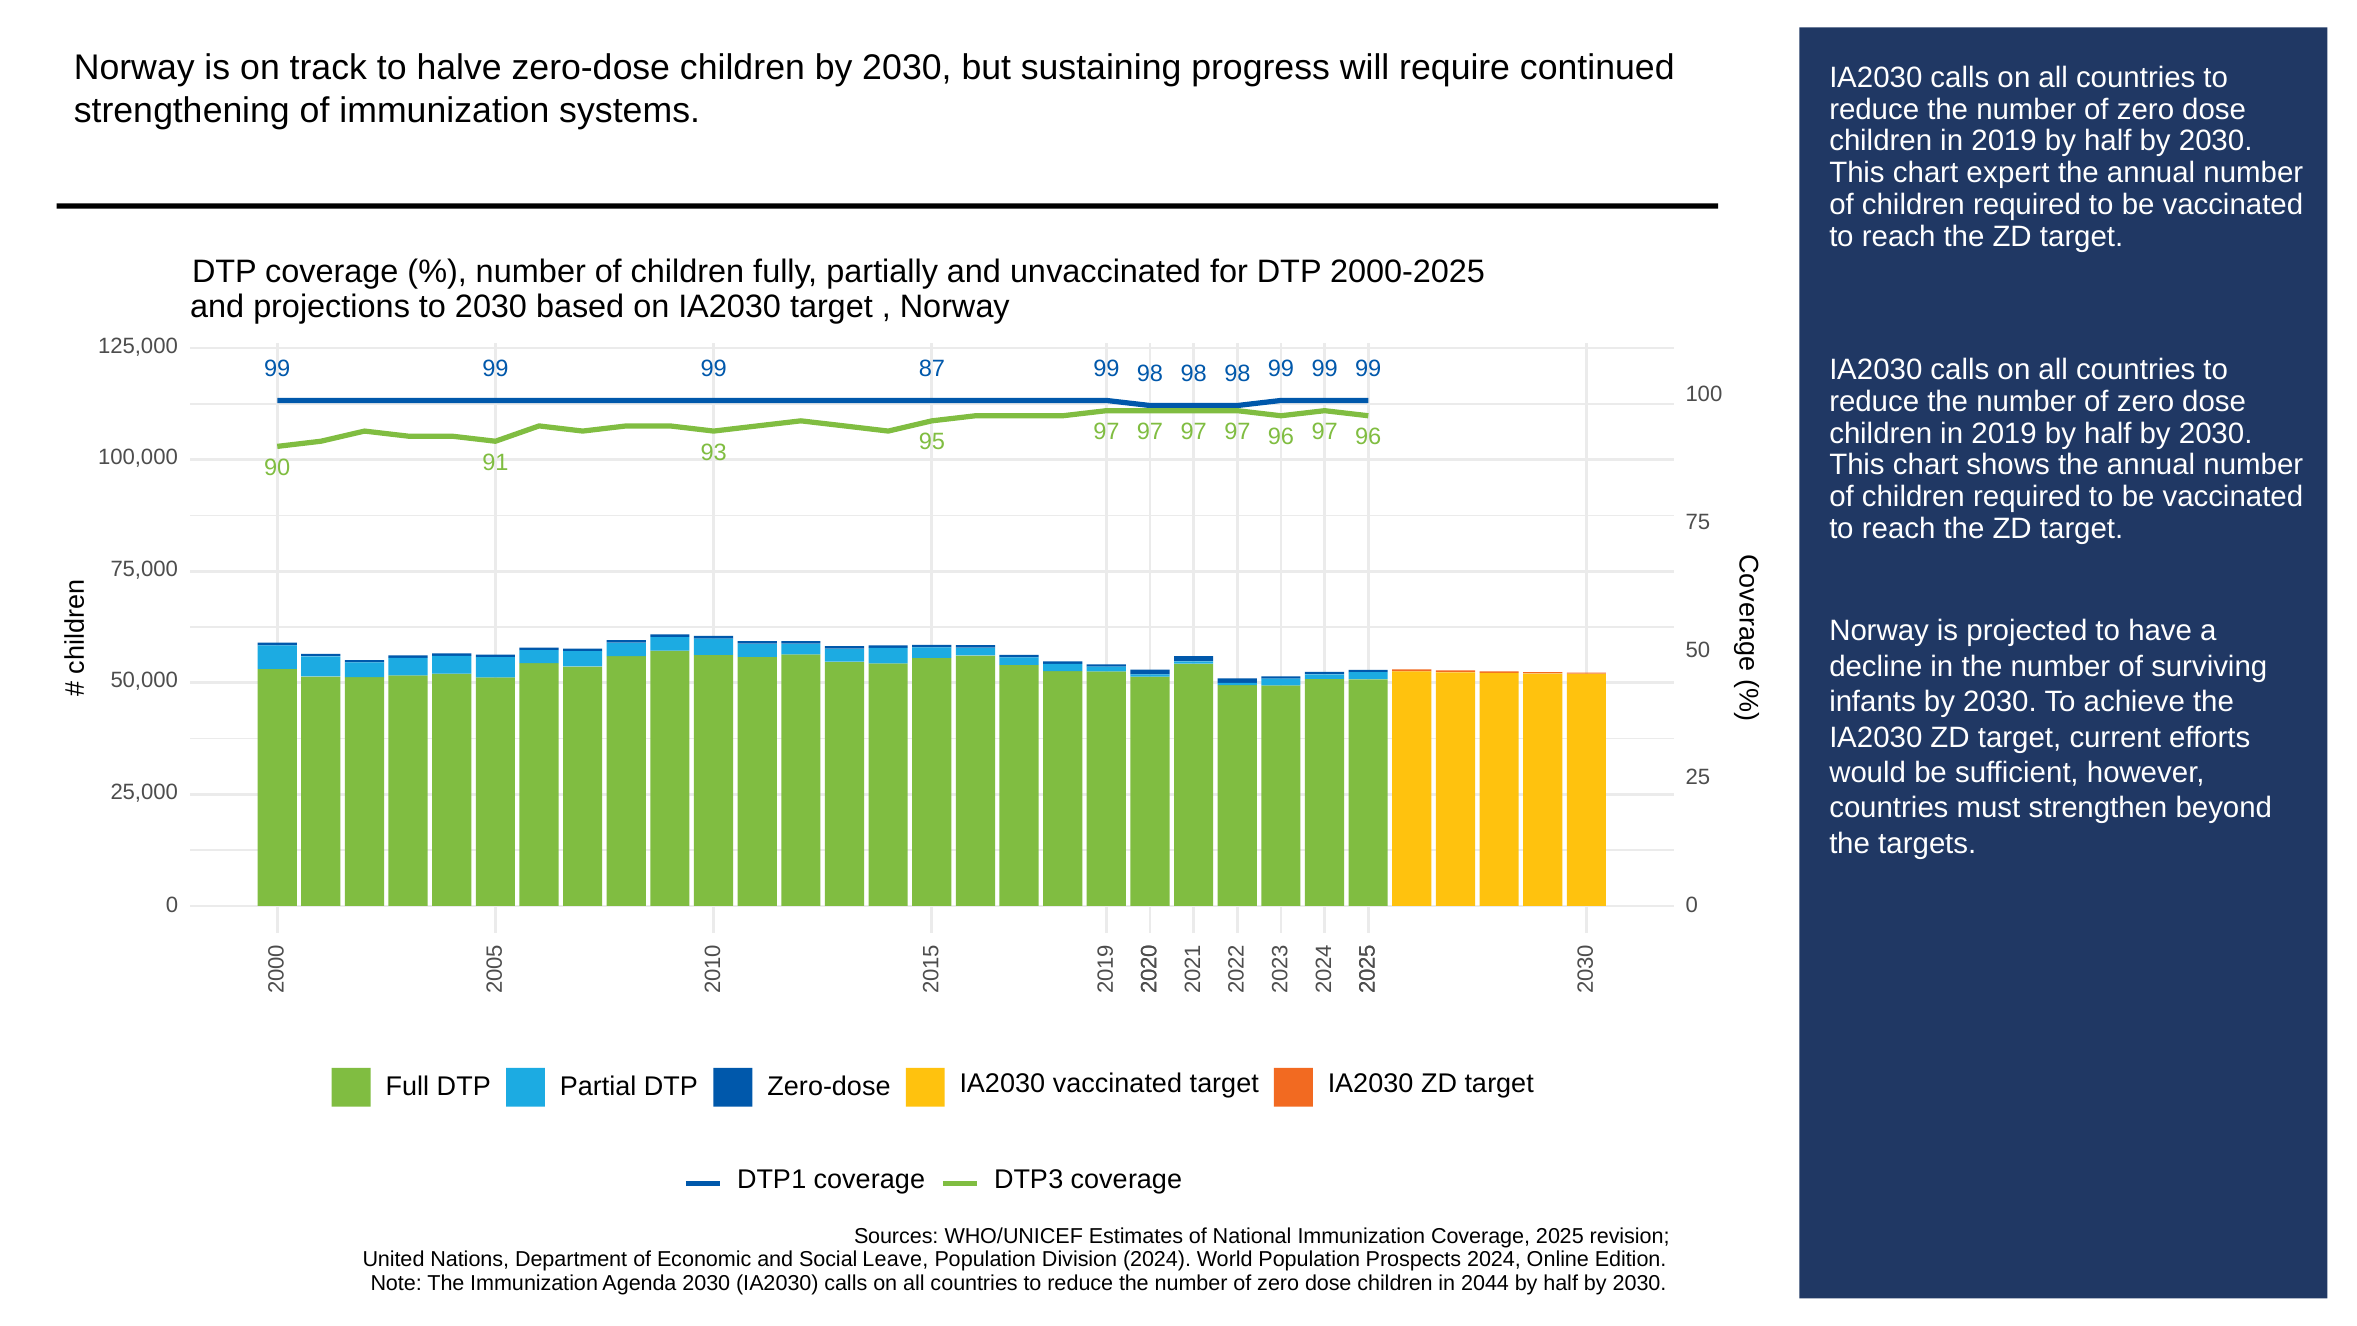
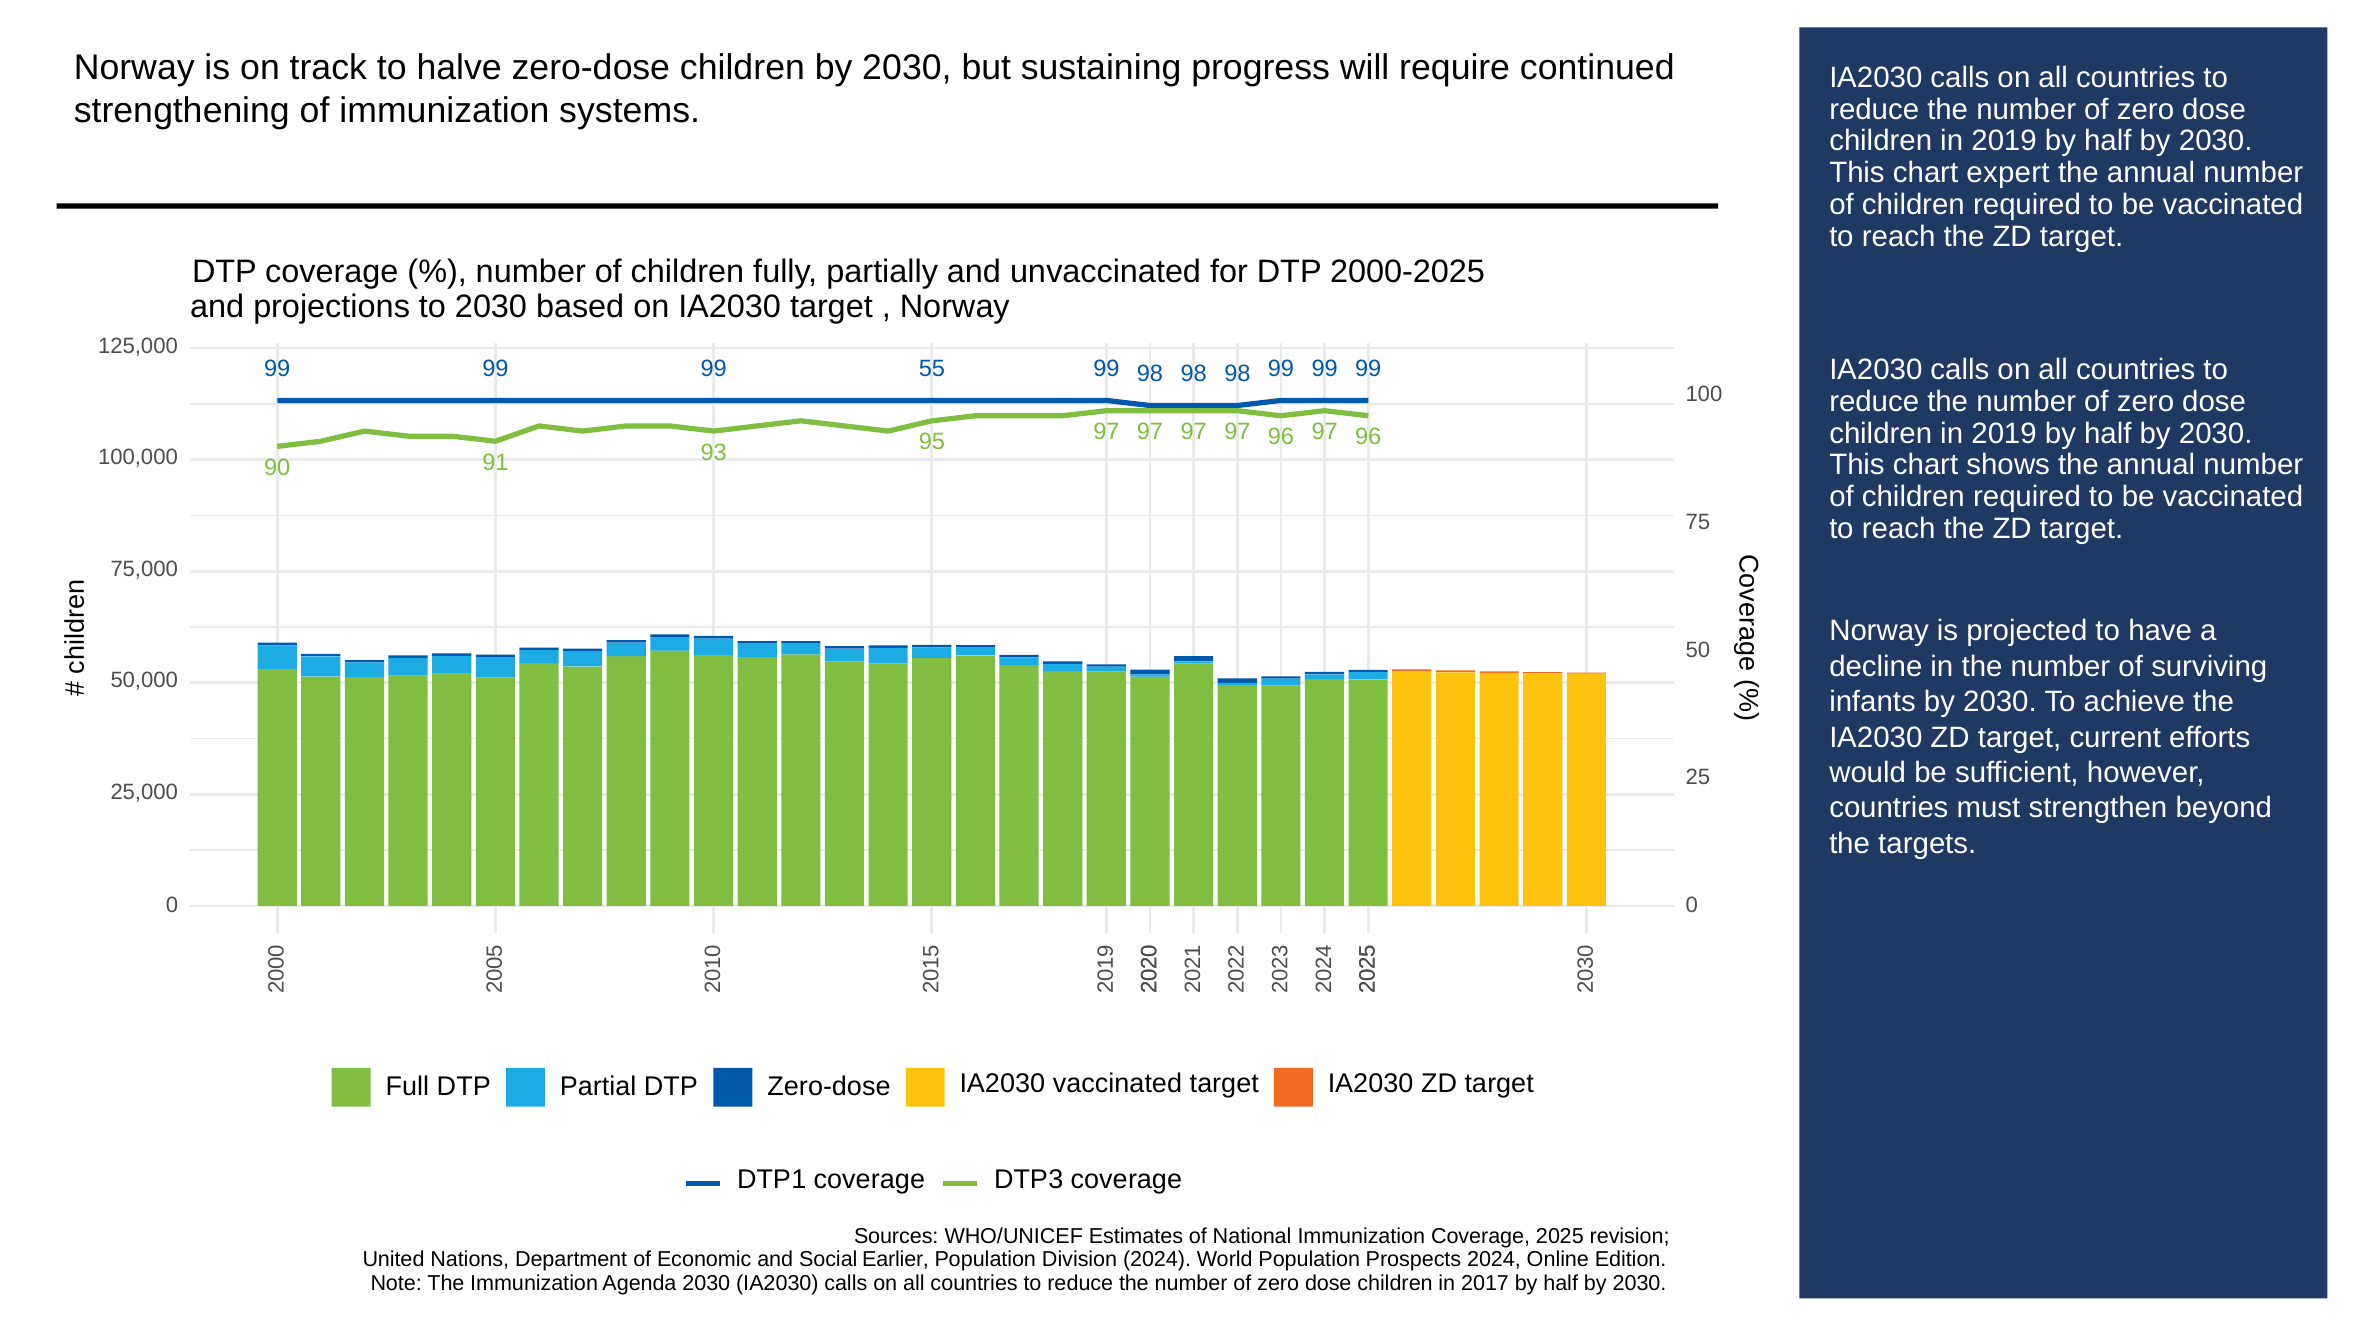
87: 87 -> 55
Leave: Leave -> Earlier
2044: 2044 -> 2017
